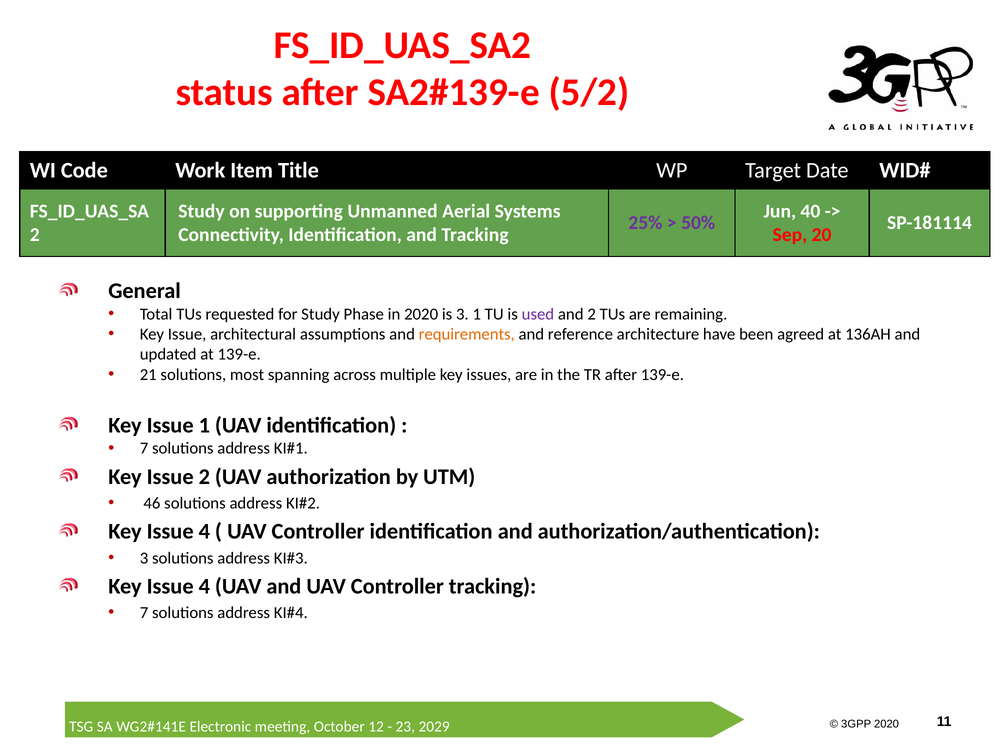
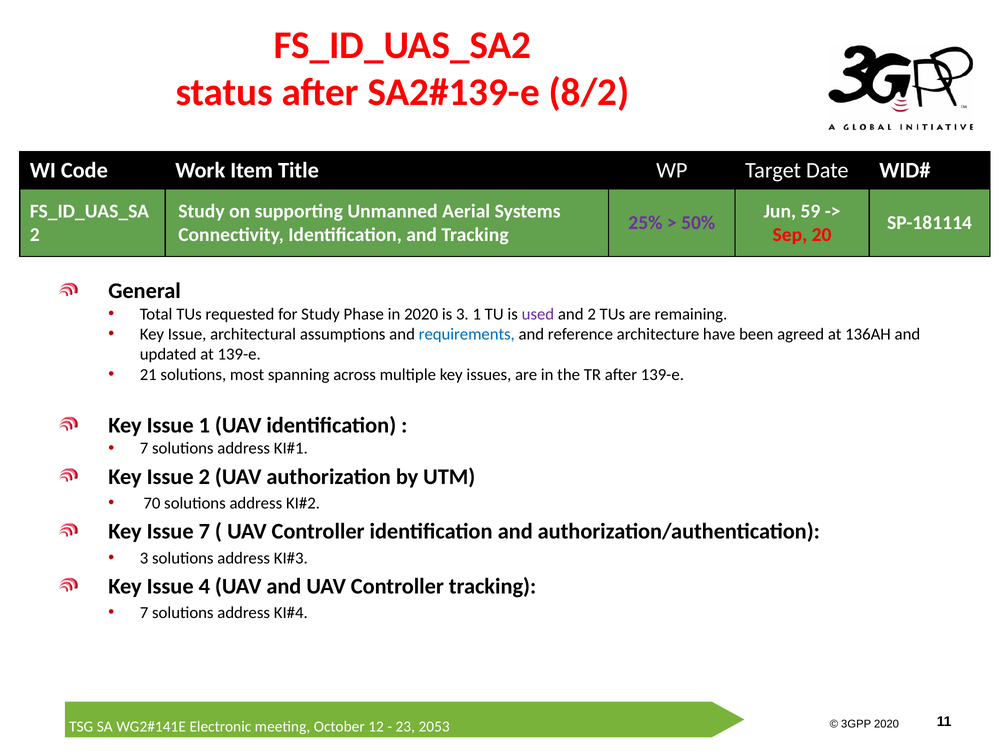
5/2: 5/2 -> 8/2
40: 40 -> 59
requirements colour: orange -> blue
46: 46 -> 70
4 at (204, 532): 4 -> 7
2029: 2029 -> 2053
